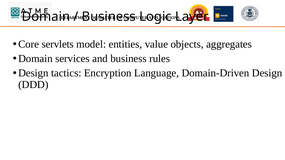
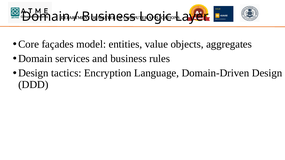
servlets: servlets -> façades
